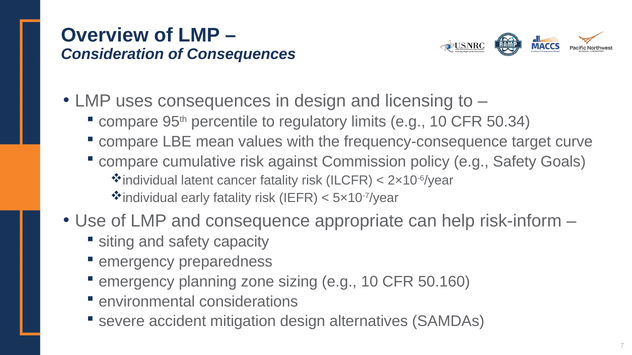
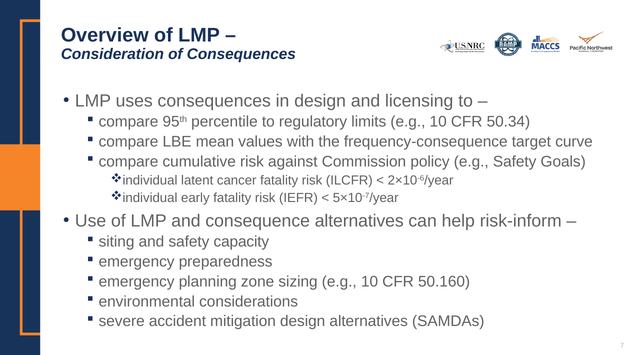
consequence appropriate: appropriate -> alternatives
